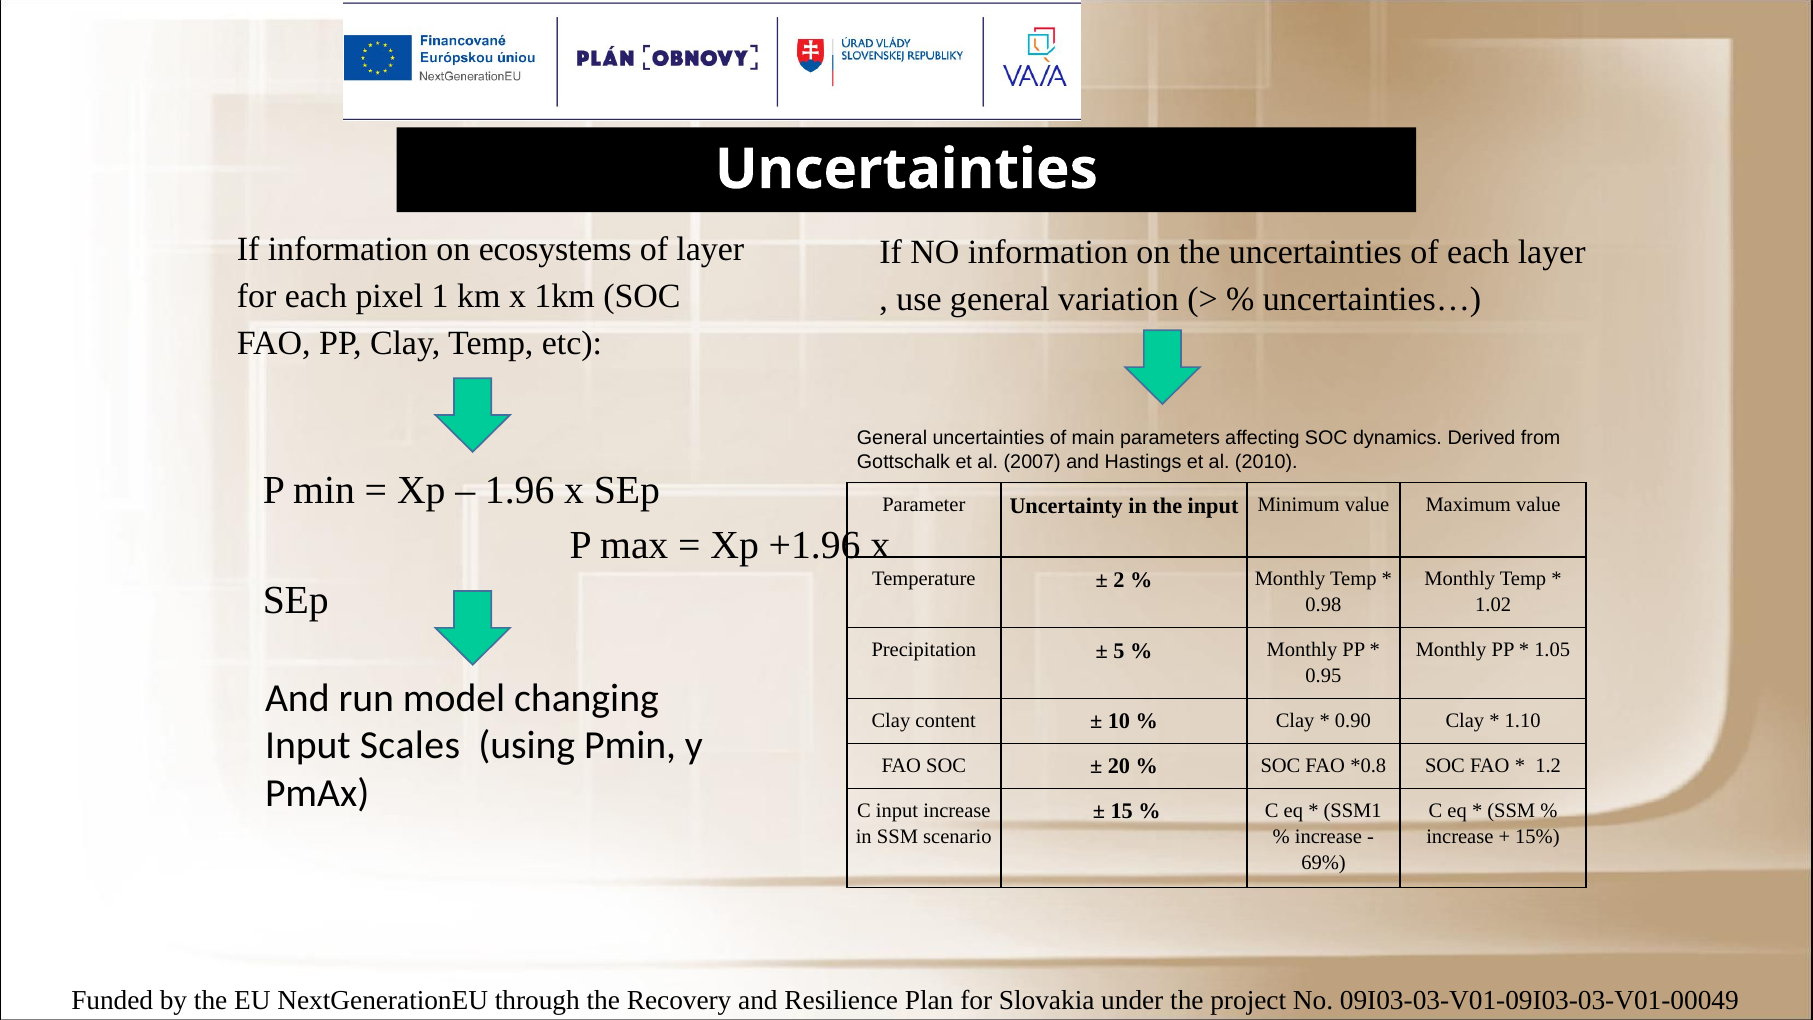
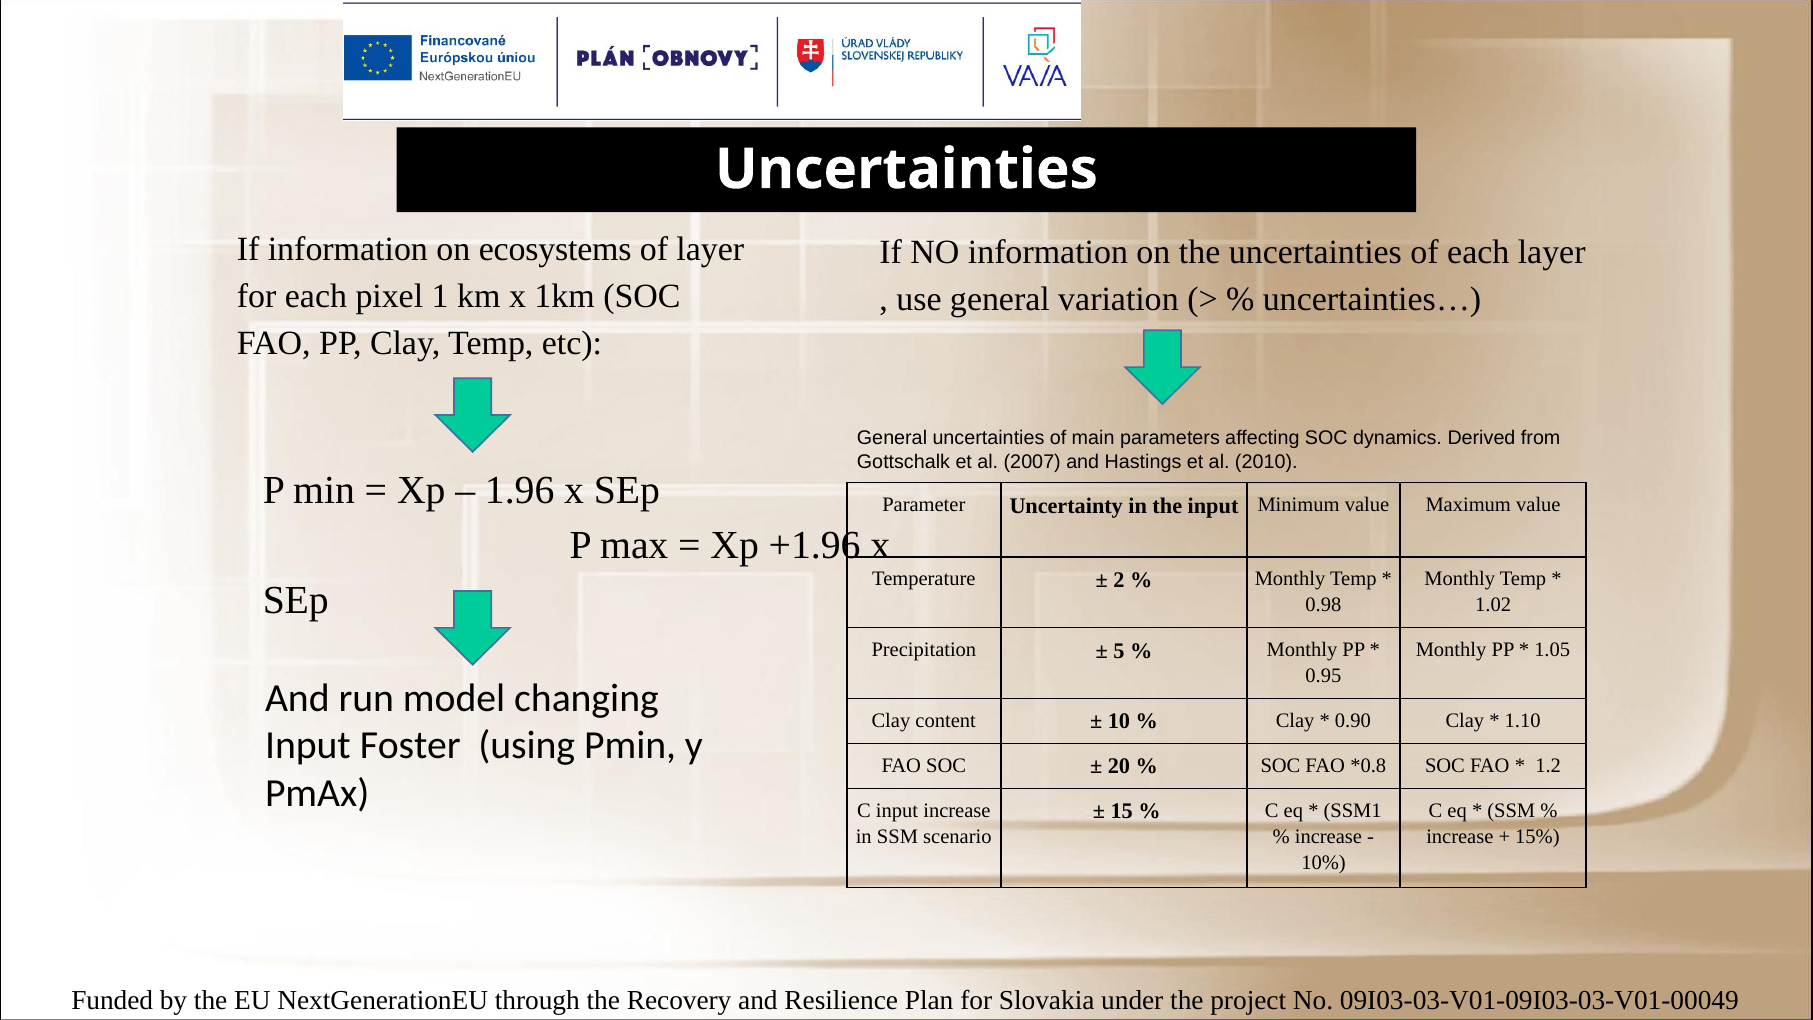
Scales: Scales -> Foster
69%: 69% -> 10%
